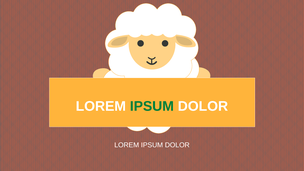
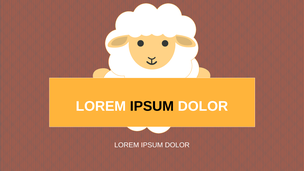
IPSUM at (152, 106) colour: green -> black
